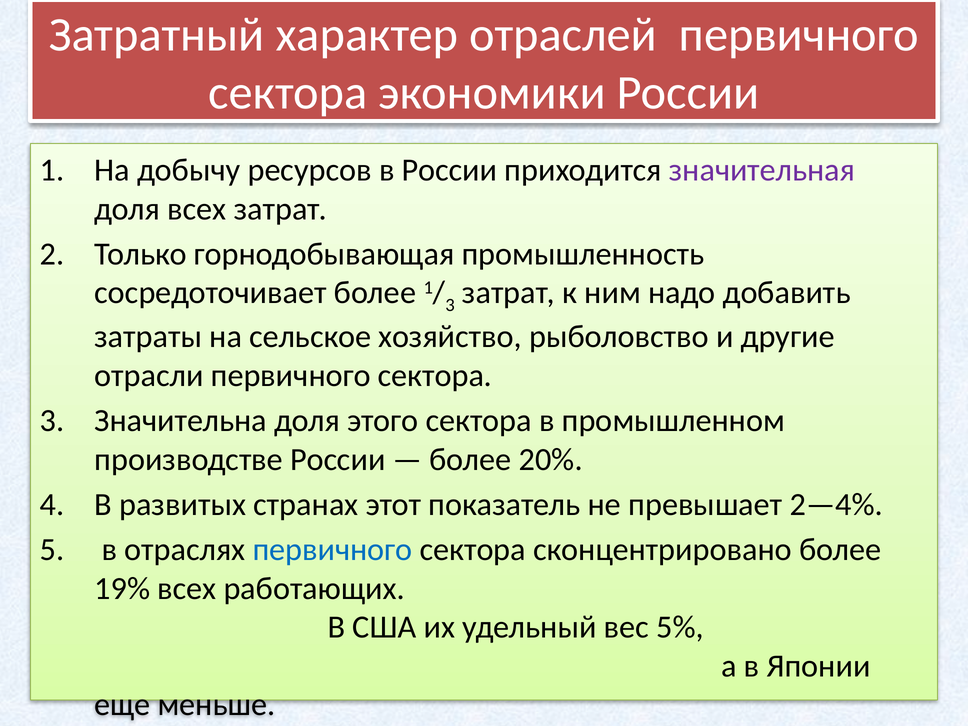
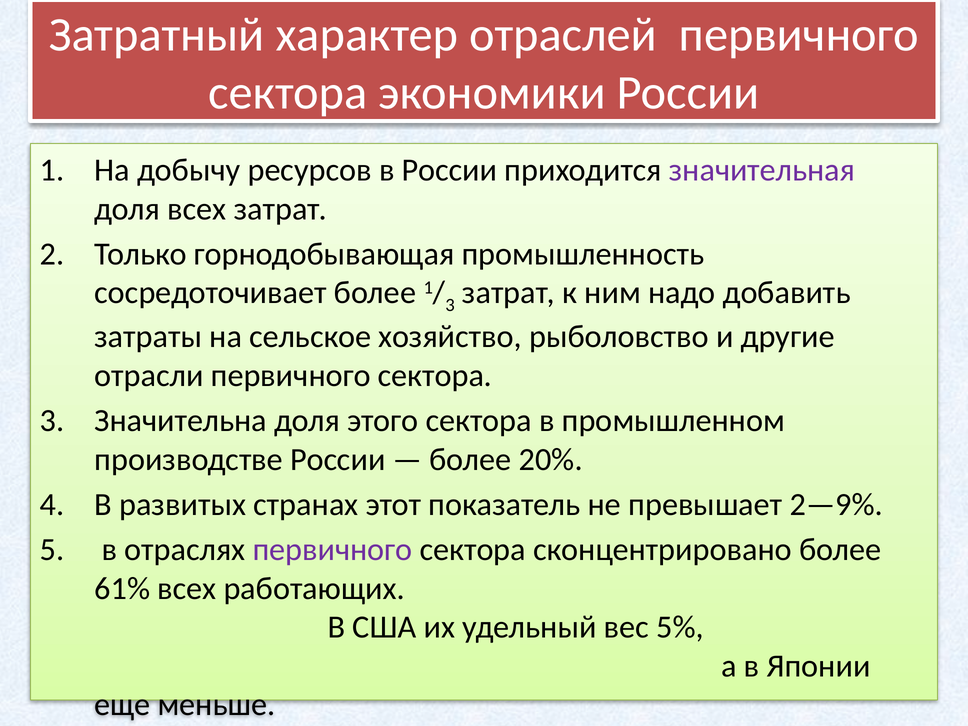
2—4%: 2—4% -> 2—9%
первичного at (333, 550) colour: blue -> purple
19%: 19% -> 61%
